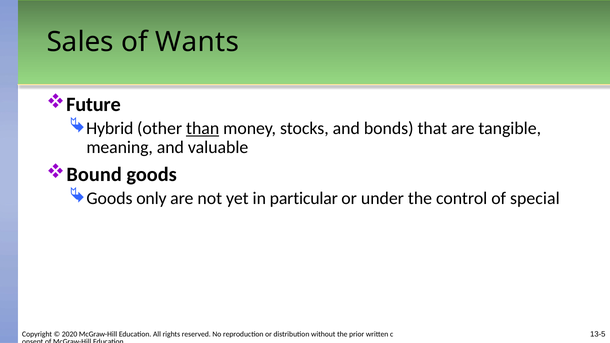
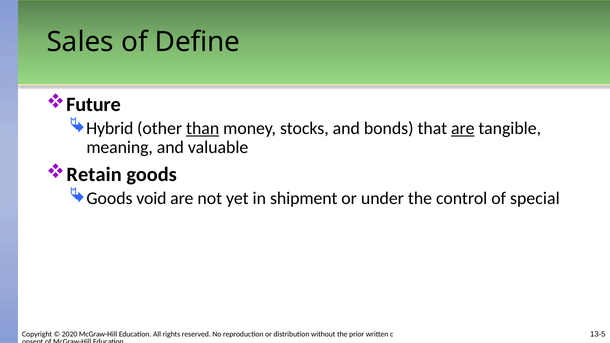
Wants: Wants -> Define
are at (463, 128) underline: none -> present
Bound: Bound -> Retain
only: only -> void
particular: particular -> shipment
